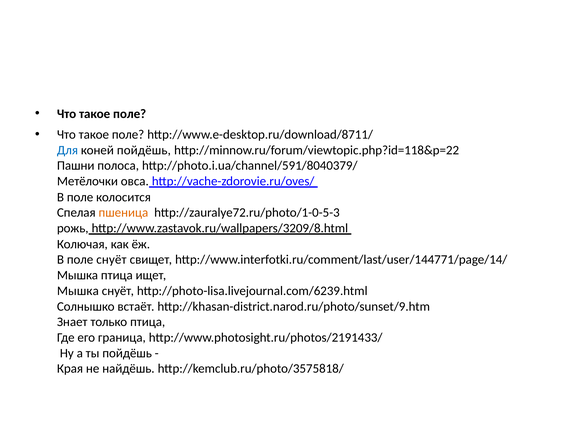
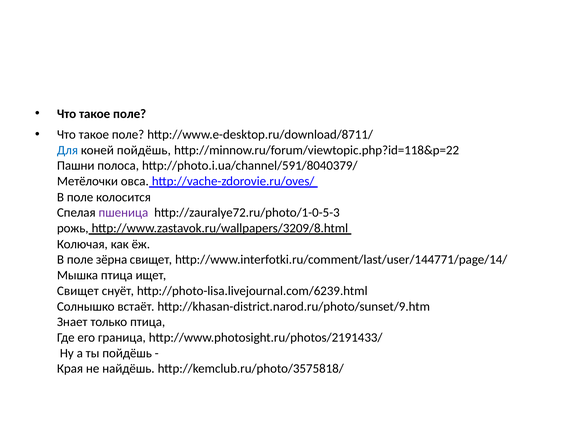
пшеница colour: orange -> purple
поле снуёт: снуёт -> зёрна
Мышка at (78, 291): Мышка -> Свищет
